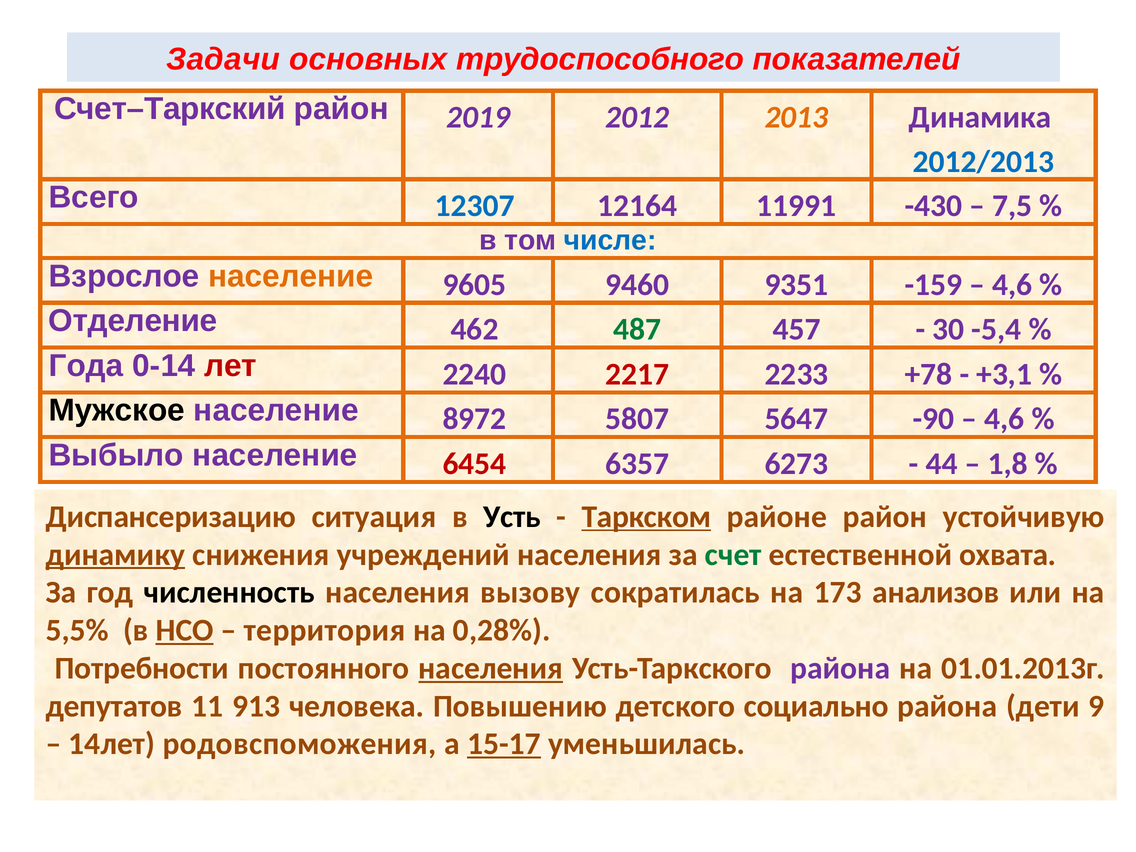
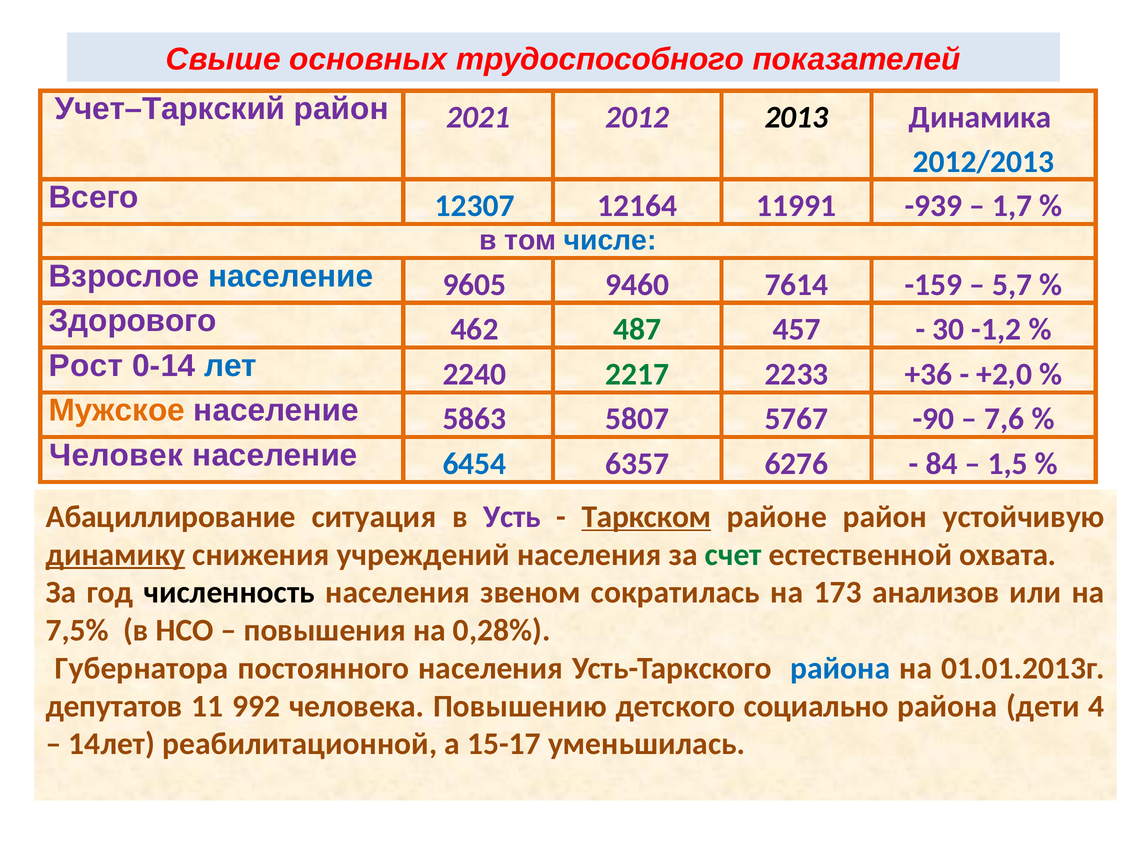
Задачи: Задачи -> Свыше
Счет–Таркский: Счет–Таркский -> Учет–Таркский
2019: 2019 -> 2021
2013 colour: orange -> black
-430: -430 -> -939
7,5: 7,5 -> 1,7
население at (291, 276) colour: orange -> blue
9351: 9351 -> 7614
4,6 at (1012, 285): 4,6 -> 5,7
Отделение: Отделение -> Здорового
-5,4: -5,4 -> -1,2
Года: Года -> Рост
лет colour: red -> blue
2217 colour: red -> green
+78: +78 -> +36
+3,1: +3,1 -> +2,0
Мужское colour: black -> orange
8972: 8972 -> 5863
5647: 5647 -> 5767
4,6 at (1004, 419): 4,6 -> 7,6
Выбыло: Выбыло -> Человек
6454 colour: red -> blue
6273: 6273 -> 6276
44: 44 -> 84
1,8: 1,8 -> 1,5
Диспансеризацию: Диспансеризацию -> Абациллирование
Усть colour: black -> purple
вызову: вызову -> звеном
5,5%: 5,5% -> 7,5%
НСО underline: present -> none
территория: территория -> повышения
Потребности: Потребности -> Губернатора
населения at (491, 668) underline: present -> none
района at (840, 668) colour: purple -> blue
913: 913 -> 992
9: 9 -> 4
родовспоможения: родовспоможения -> реабилитационной
15-17 underline: present -> none
